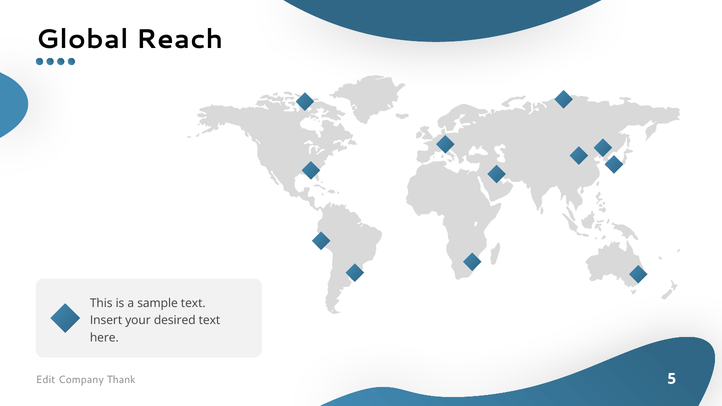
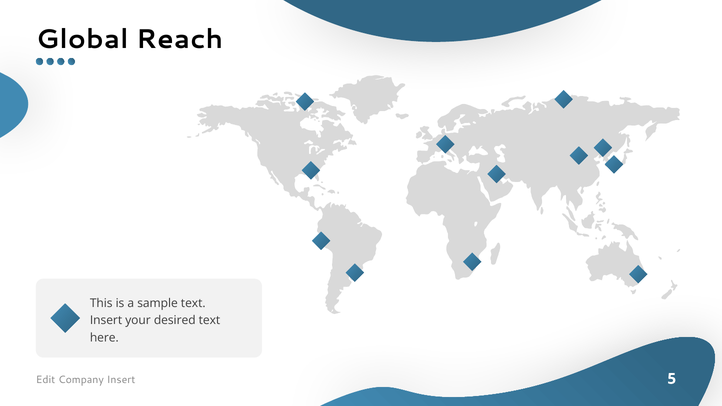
Company Thank: Thank -> Insert
